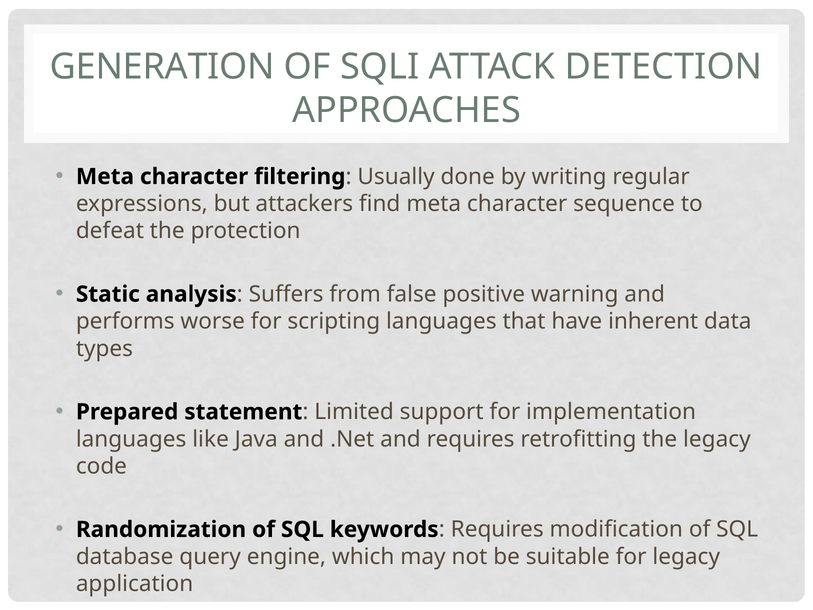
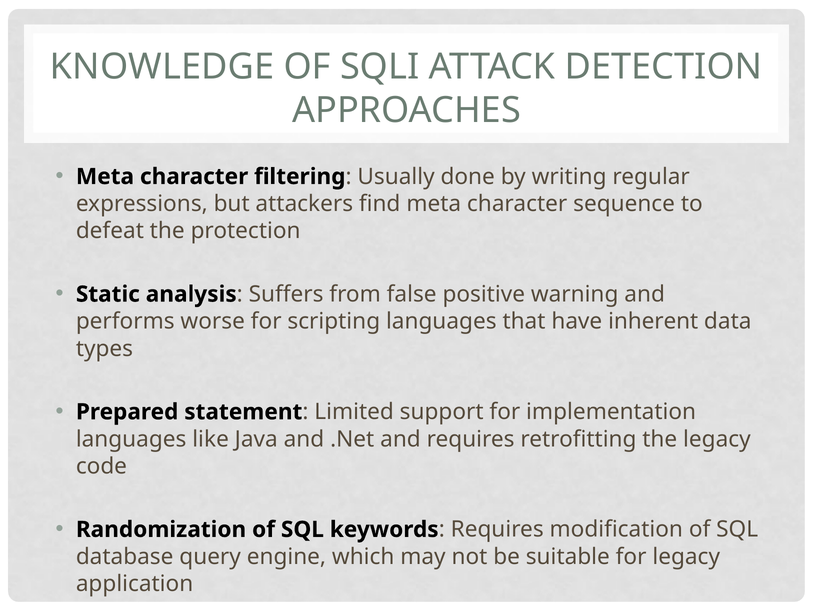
GENERATION: GENERATION -> KNOWLEDGE
